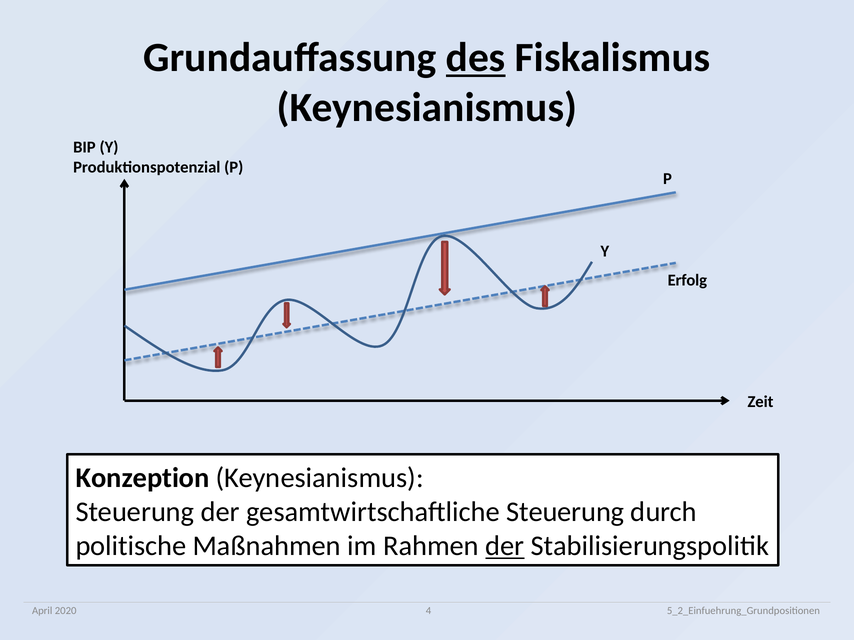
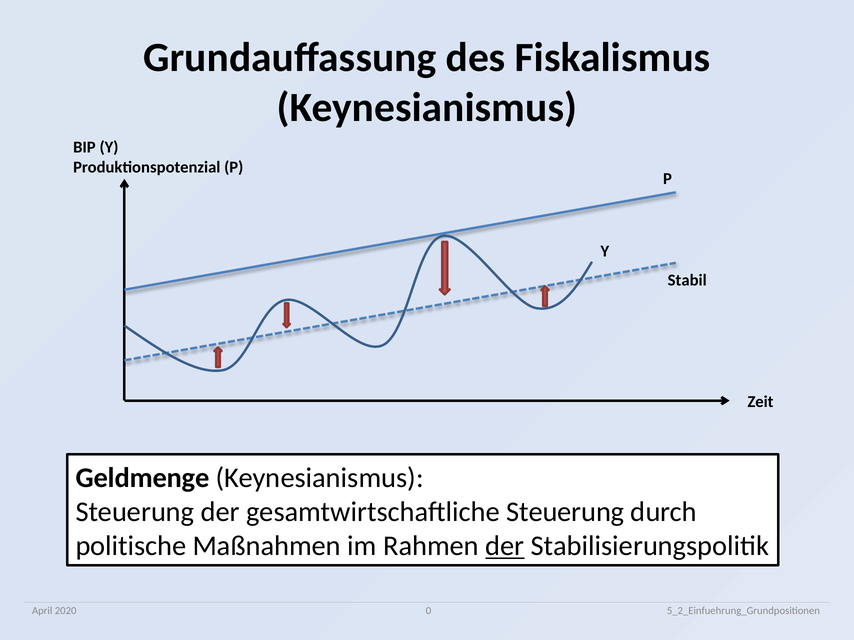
des underline: present -> none
Erfolg: Erfolg -> Stabil
Konzeption: Konzeption -> Geldmenge
4: 4 -> 0
